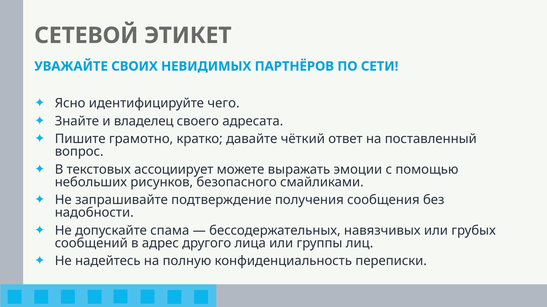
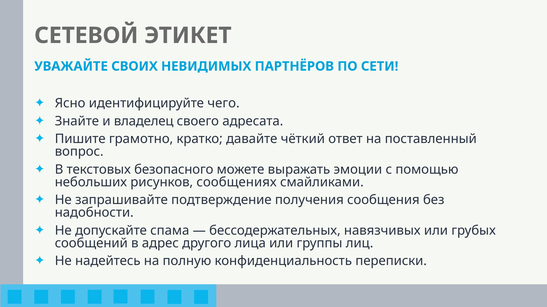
ассоциирует: ассоциирует -> безопасного
безопасного: безопасного -> сообщениях
